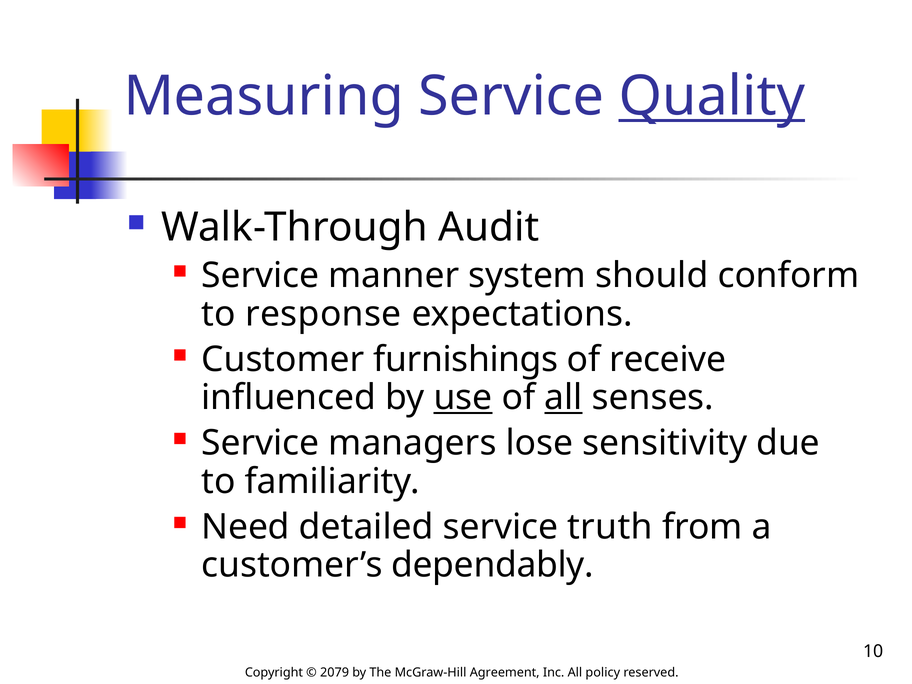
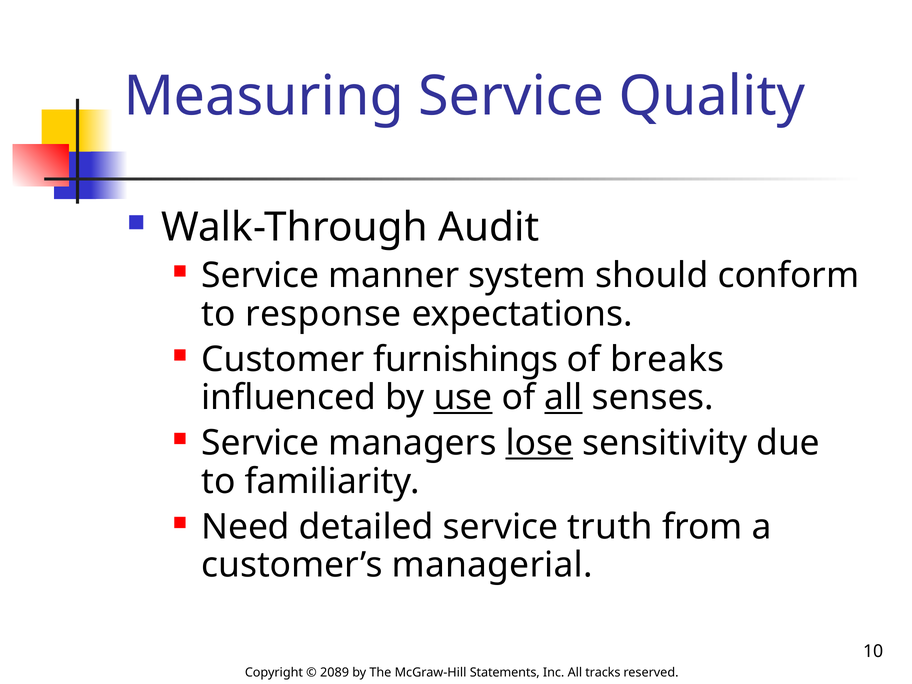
Quality underline: present -> none
receive: receive -> breaks
lose underline: none -> present
dependably: dependably -> managerial
2079: 2079 -> 2089
Agreement: Agreement -> Statements
policy: policy -> tracks
